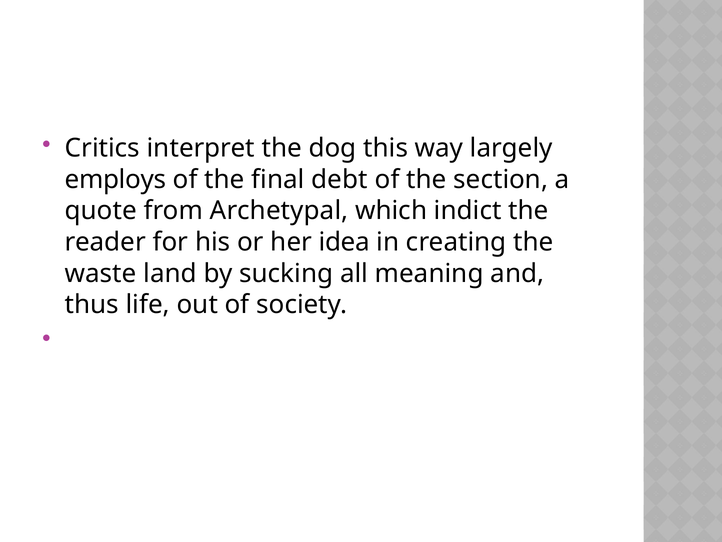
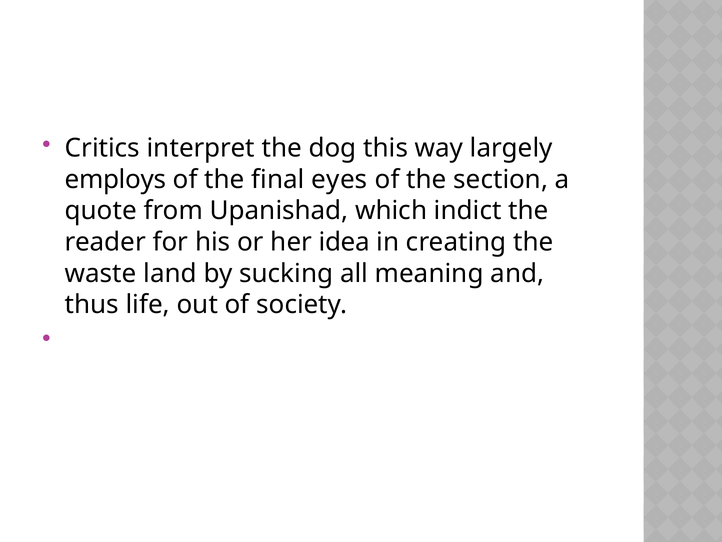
debt: debt -> eyes
Archetypal: Archetypal -> Upanishad
